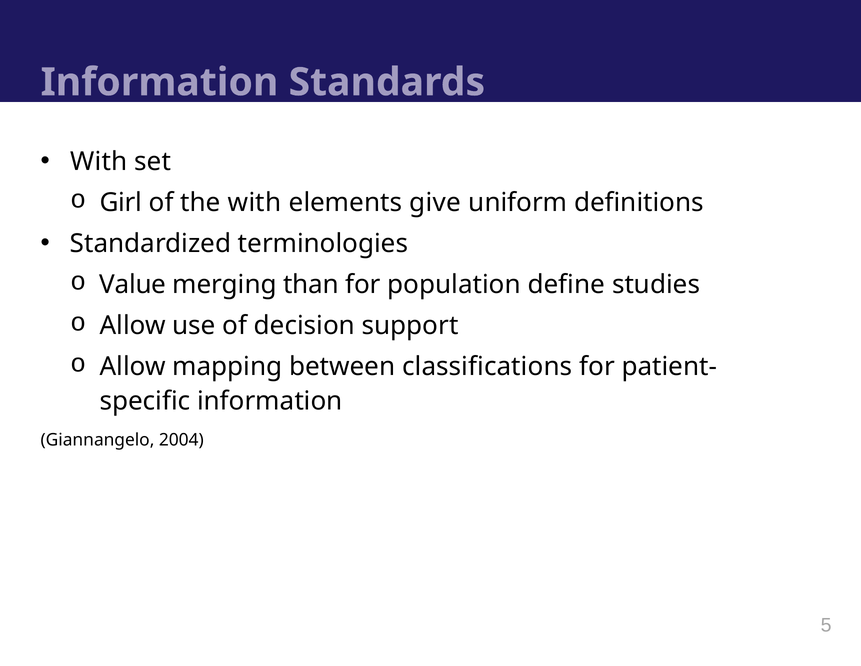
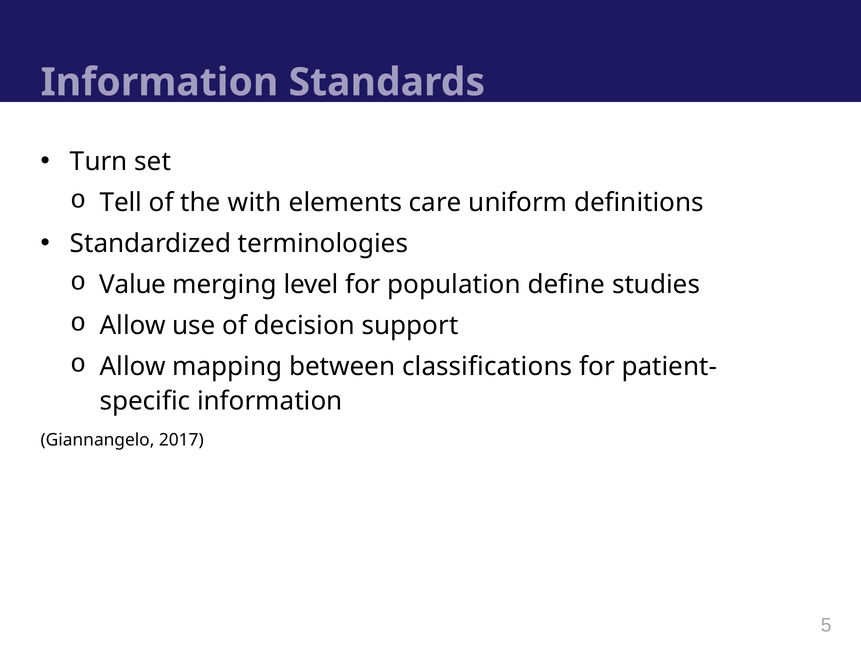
With at (99, 161): With -> Turn
Girl: Girl -> Tell
give: give -> care
than: than -> level
2004: 2004 -> 2017
